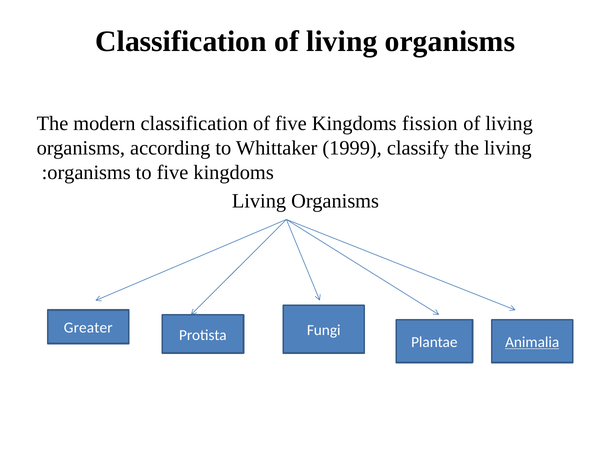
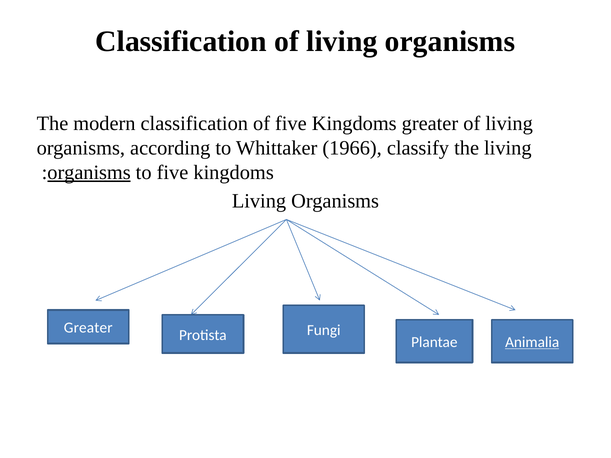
Kingdoms fission: fission -> greater
1999: 1999 -> 1966
organisms at (89, 173) underline: none -> present
